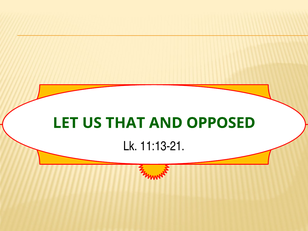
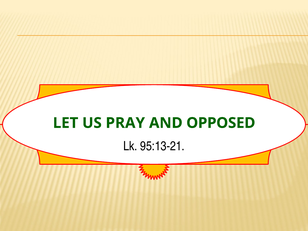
THAT: THAT -> PRAY
11:13-21: 11:13-21 -> 95:13-21
